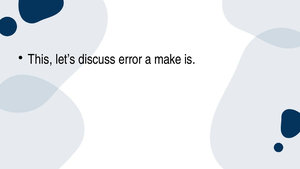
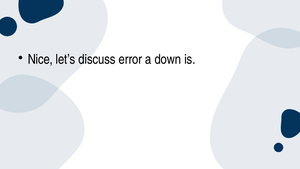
This: This -> Nice
make: make -> down
